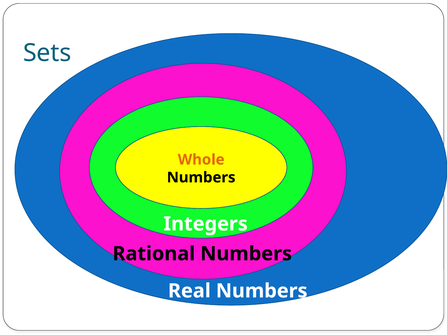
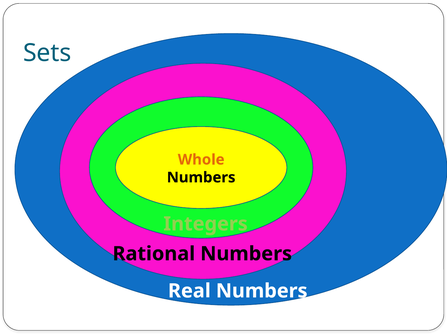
Integers colour: white -> light green
